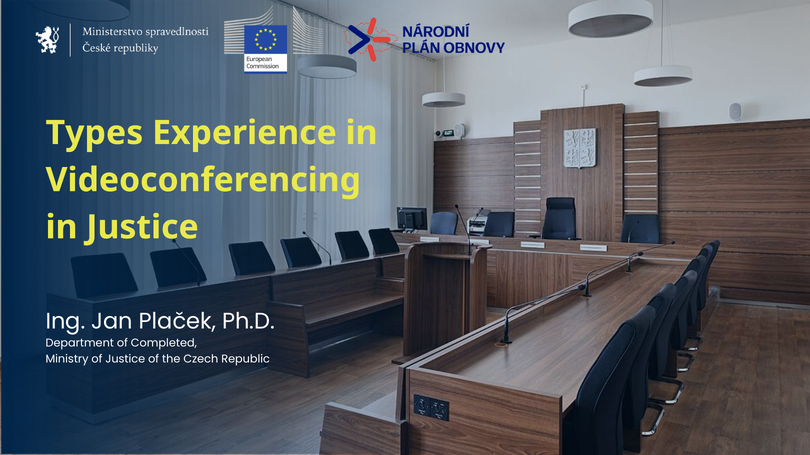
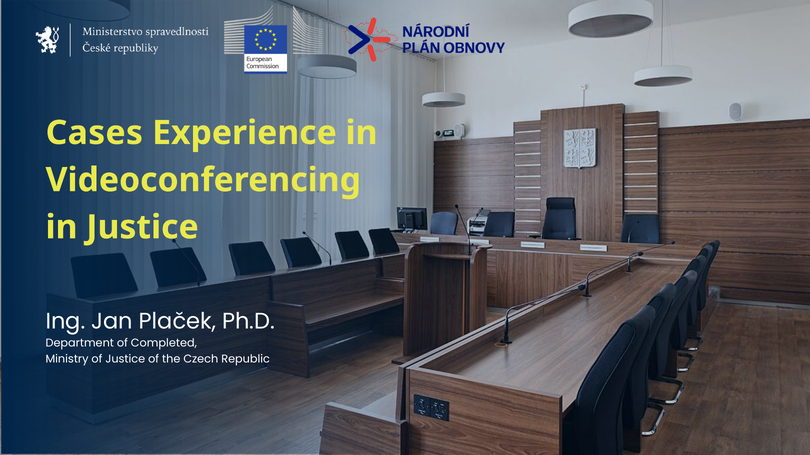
Types: Types -> Cases
